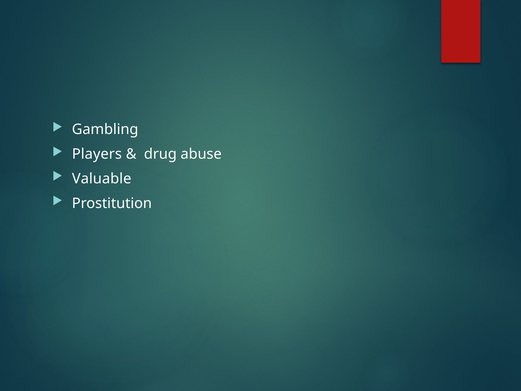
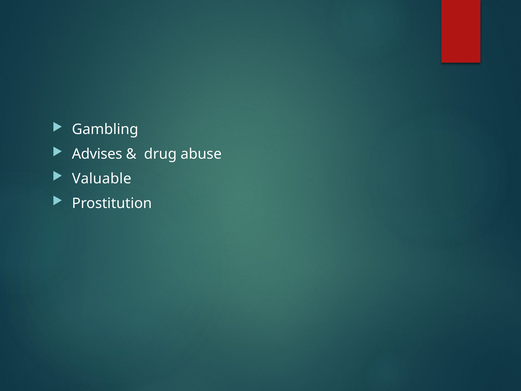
Players: Players -> Advises
